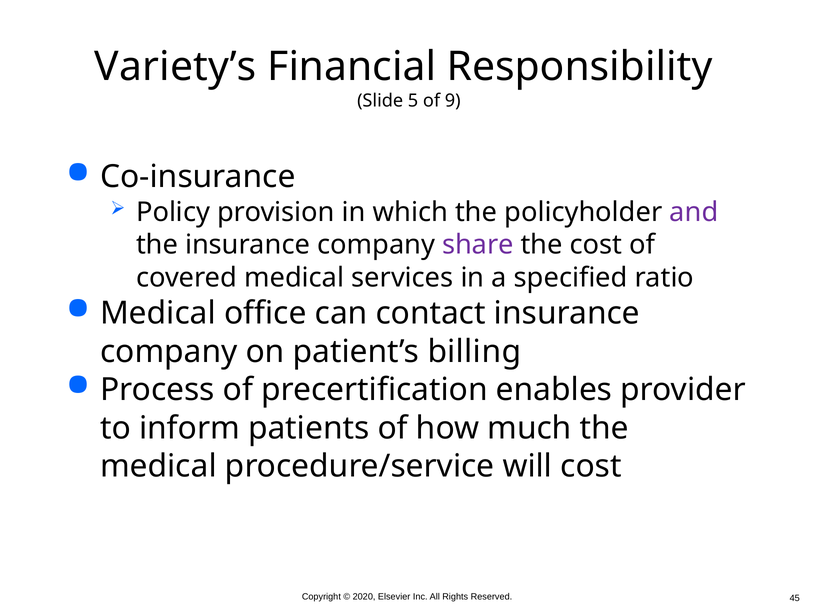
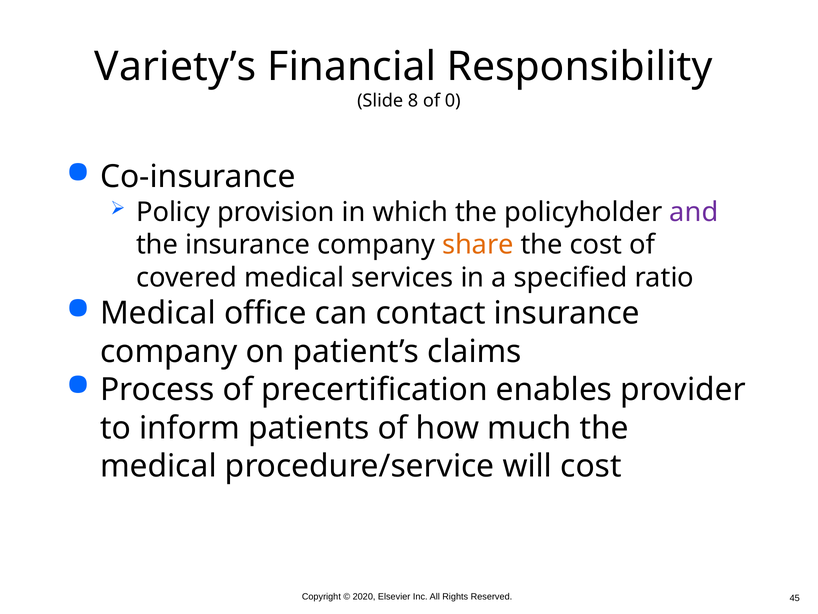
5: 5 -> 8
9: 9 -> 0
share colour: purple -> orange
billing: billing -> claims
